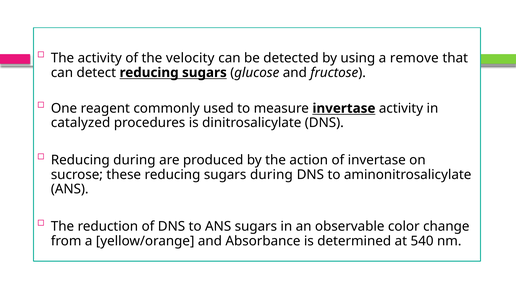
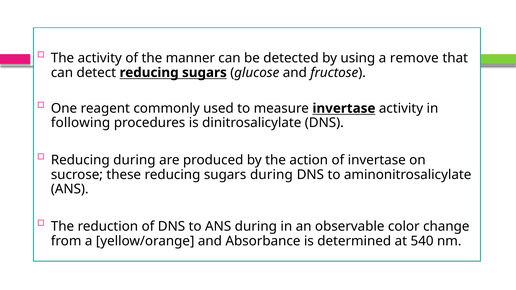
velocity: velocity -> manner
catalyzed: catalyzed -> following
ANS sugars: sugars -> during
